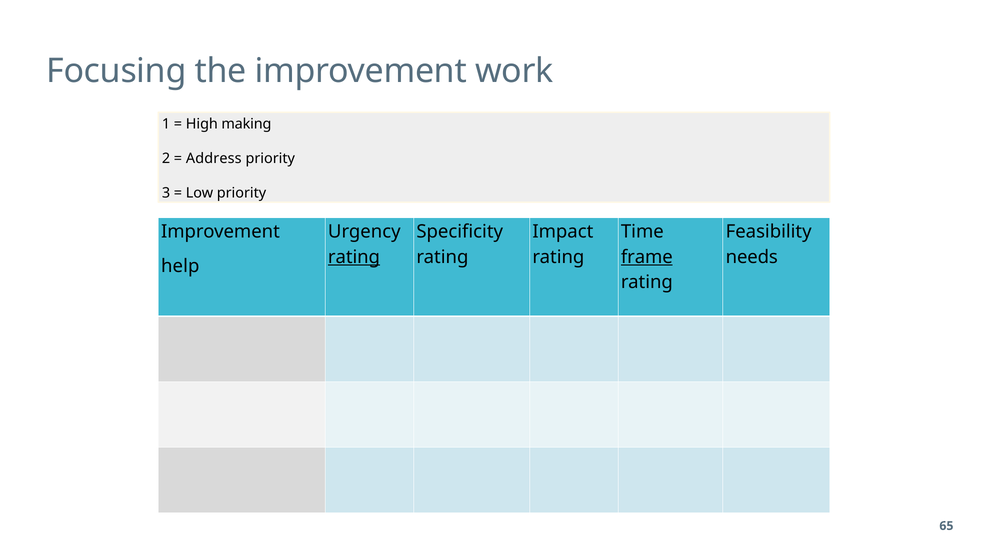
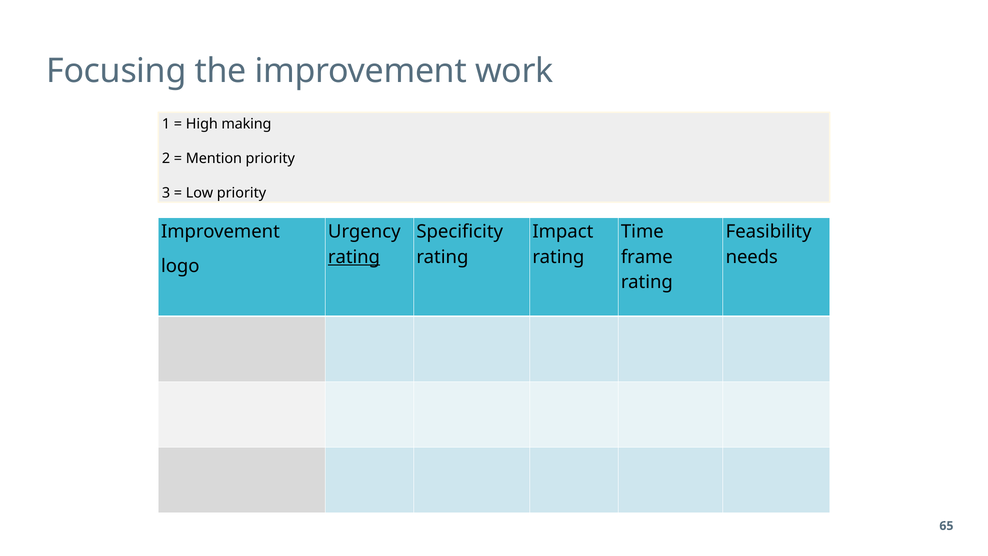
Address: Address -> Mention
frame underline: present -> none
help: help -> logo
